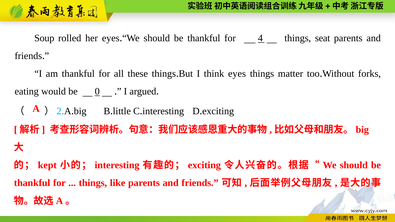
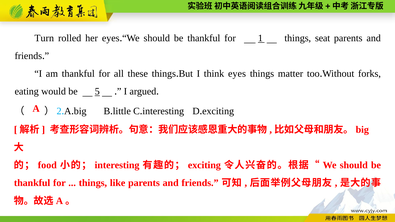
Soup: Soup -> Turn
4: 4 -> 1
0: 0 -> 5
kept: kept -> food
